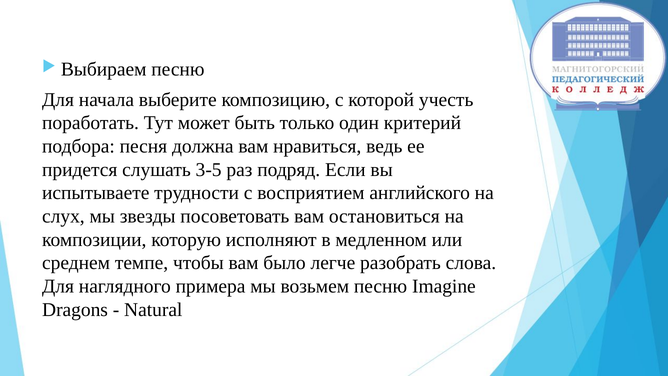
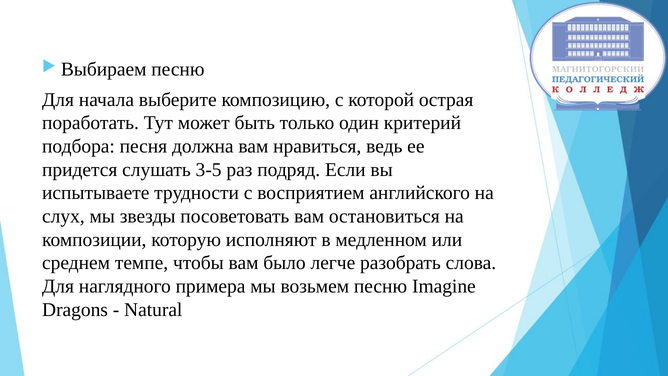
учесть: учесть -> острая
